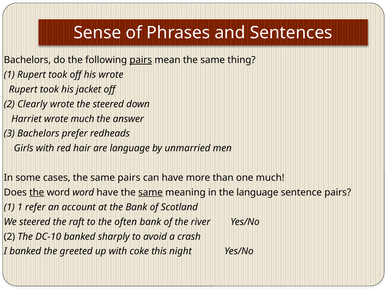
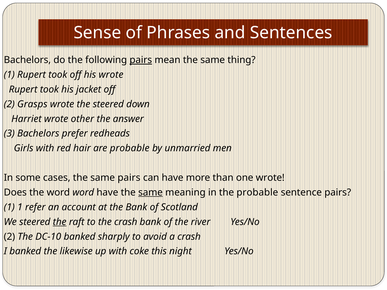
Clearly: Clearly -> Grasps
wrote much: much -> other
are language: language -> probable
one much: much -> wrote
the at (37, 193) underline: present -> none
the language: language -> probable
the at (60, 222) underline: none -> present
the often: often -> crash
greeted: greeted -> likewise
